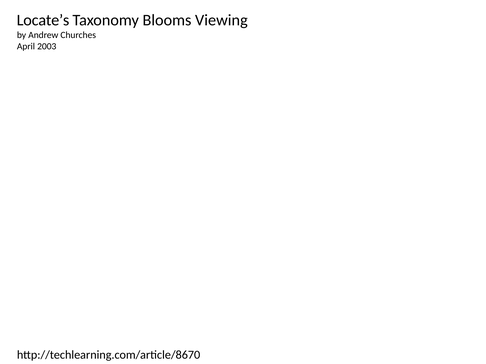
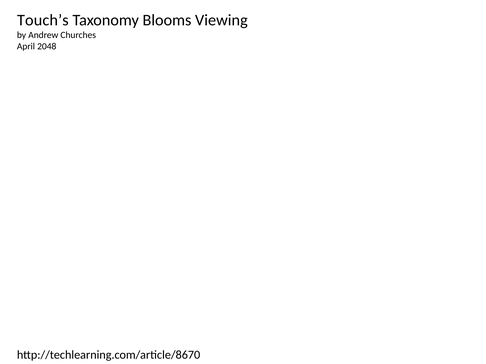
Locate’s: Locate’s -> Touch’s
2003: 2003 -> 2048
